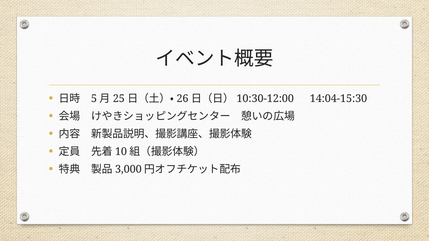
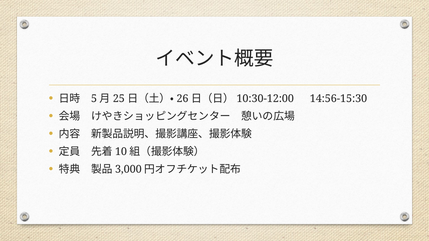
14:04-15:30: 14:04-15:30 -> 14:56-15:30
